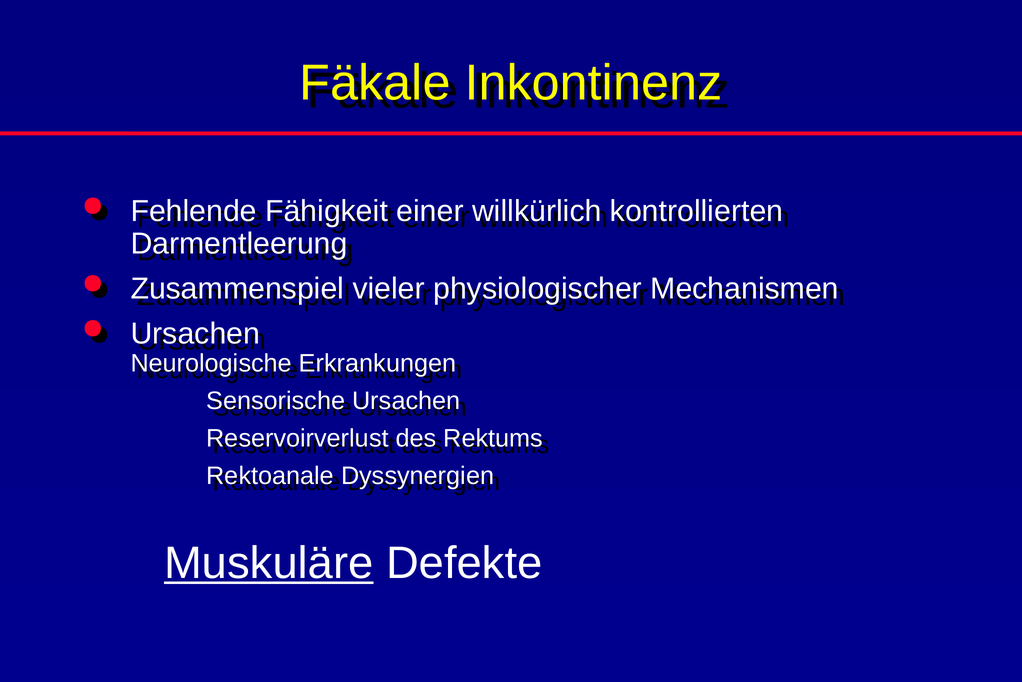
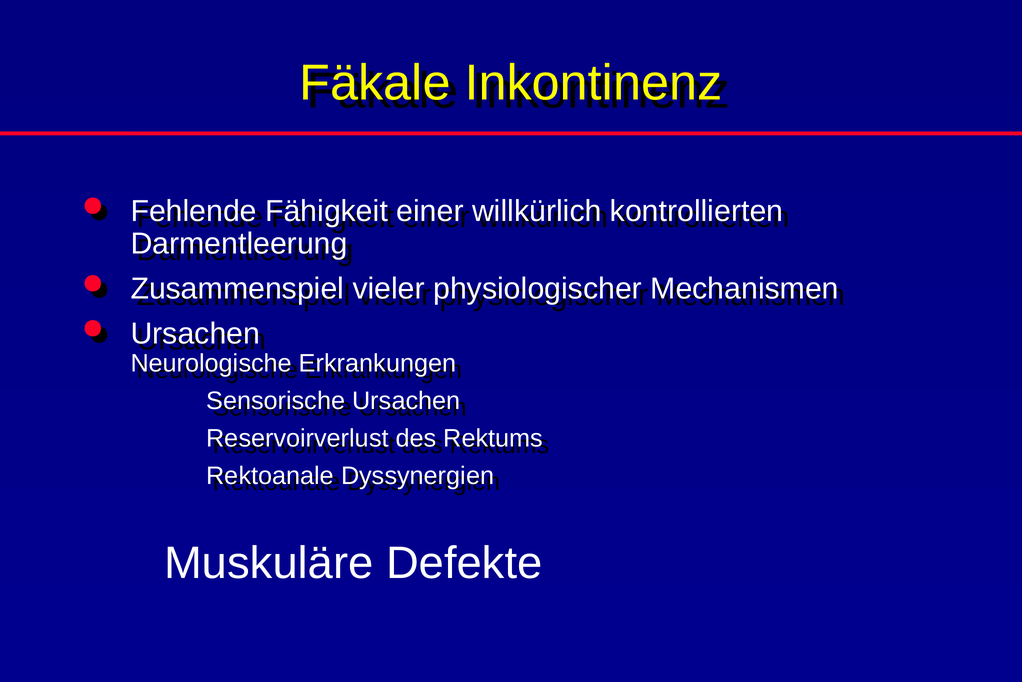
Muskuläre underline: present -> none
